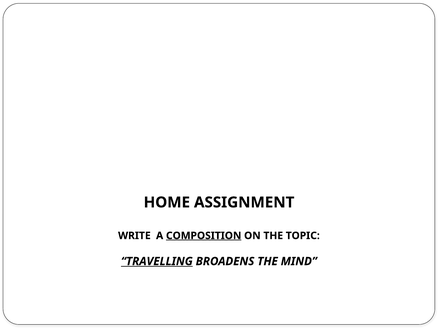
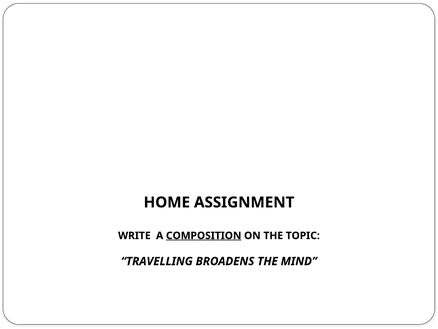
TRAVELLING underline: present -> none
